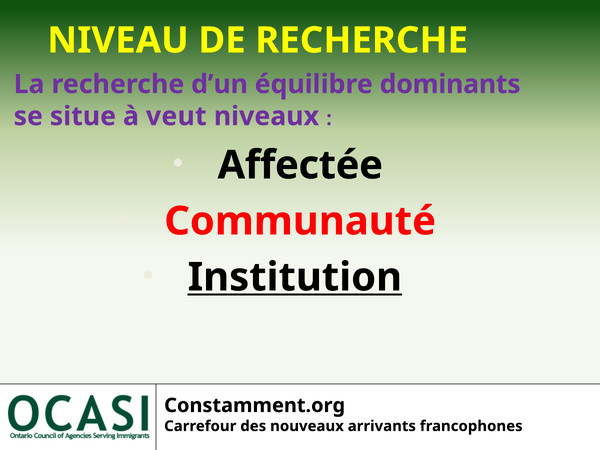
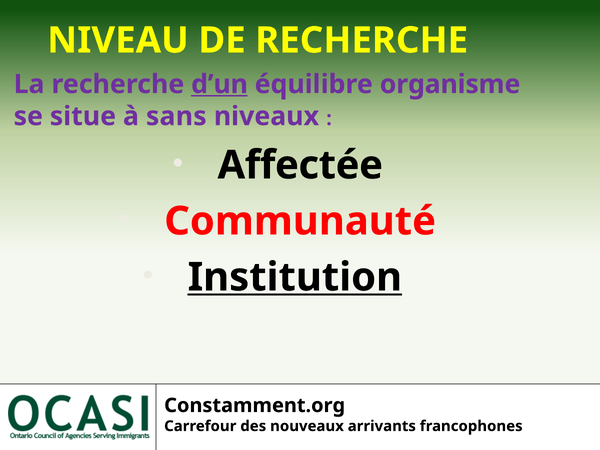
d’un underline: none -> present
dominants: dominants -> organisme
veut: veut -> sans
